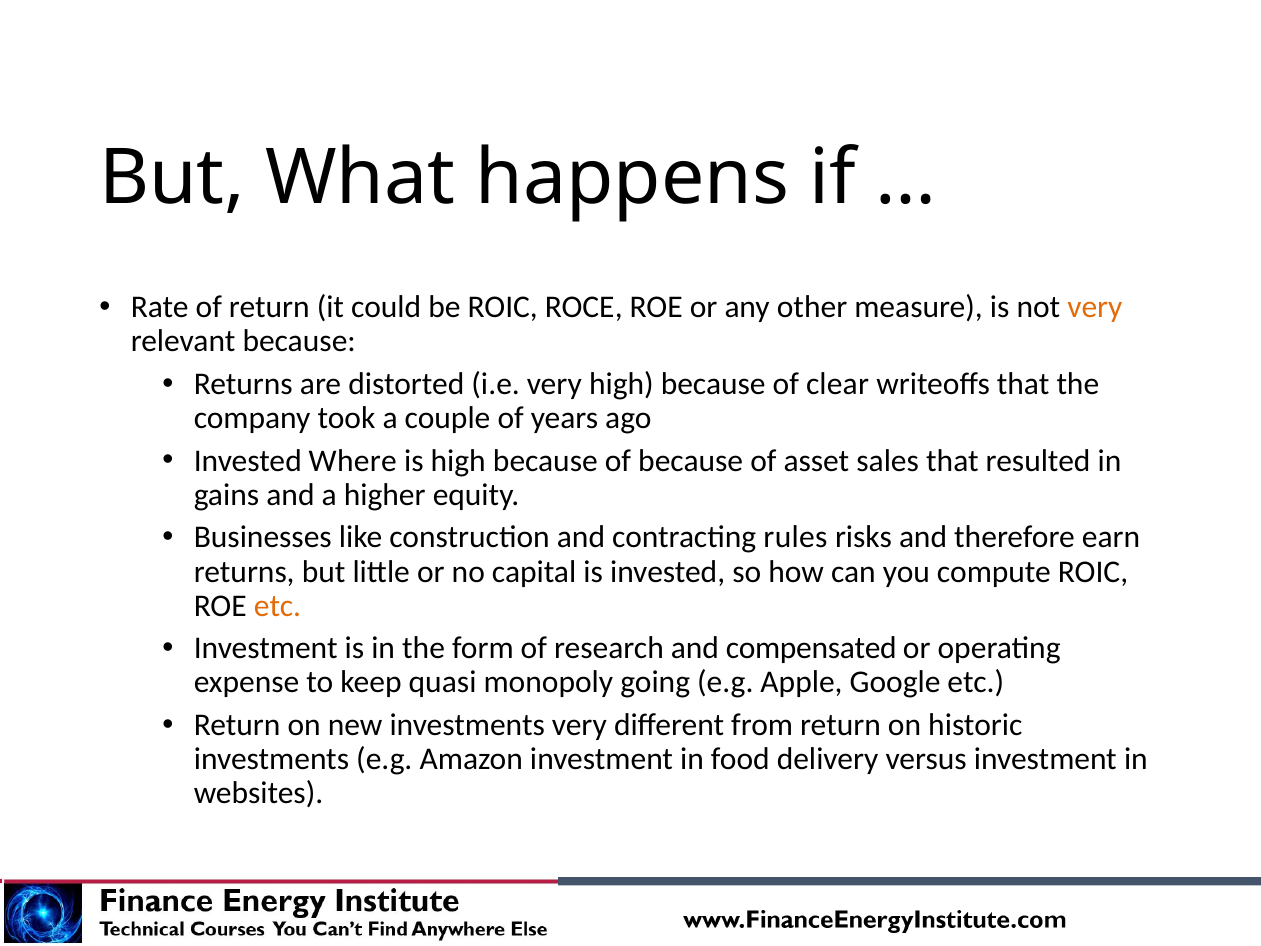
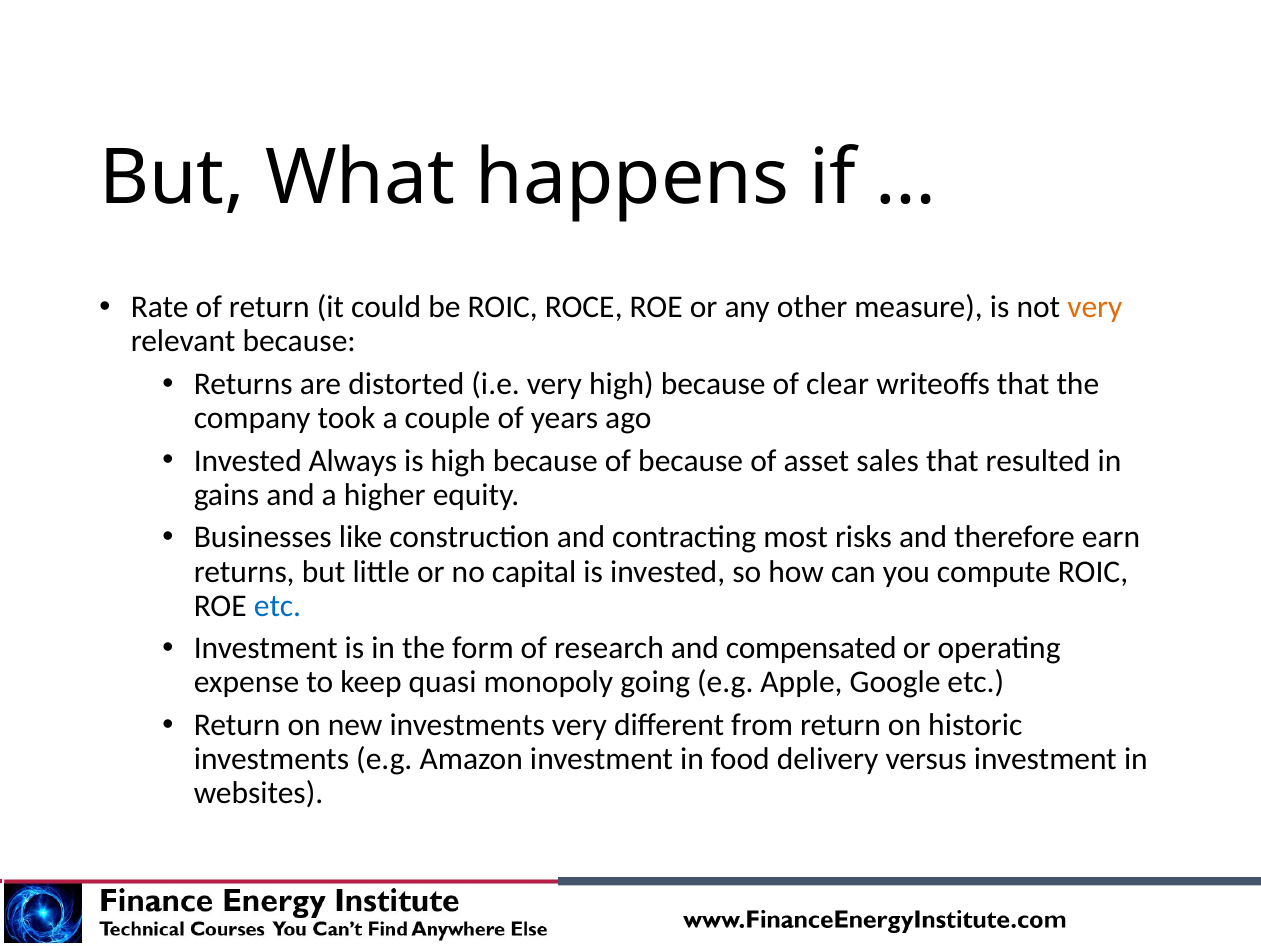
Where: Where -> Always
rules: rules -> most
etc at (278, 606) colour: orange -> blue
